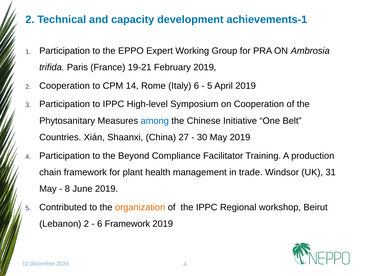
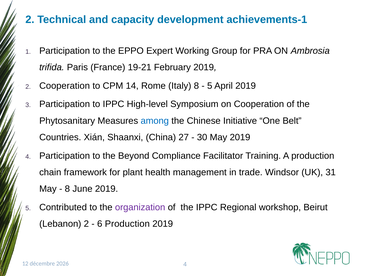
Italy 6: 6 -> 8
organization colour: orange -> purple
6 Framework: Framework -> Production
